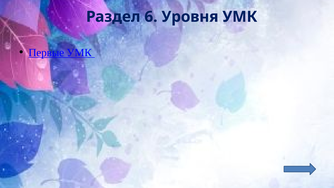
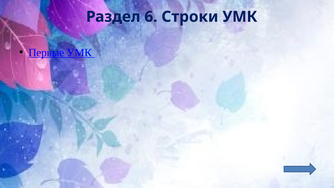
Уровня: Уровня -> Строки
